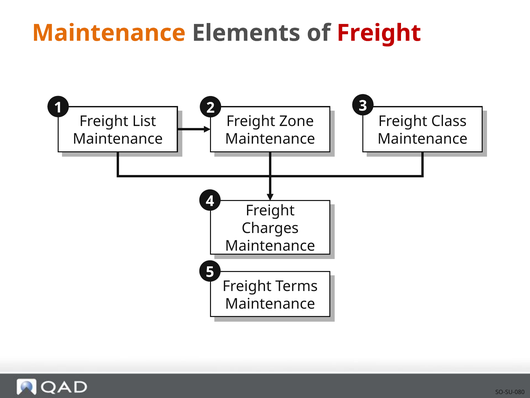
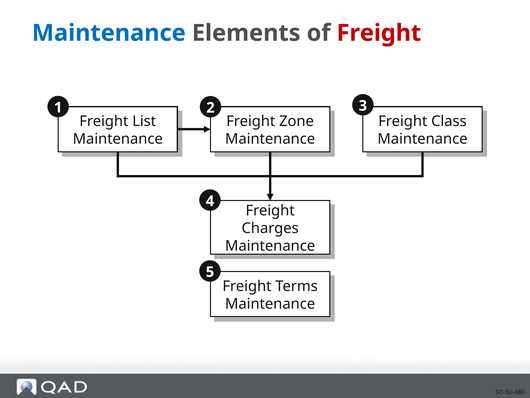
Maintenance at (109, 33) colour: orange -> blue
